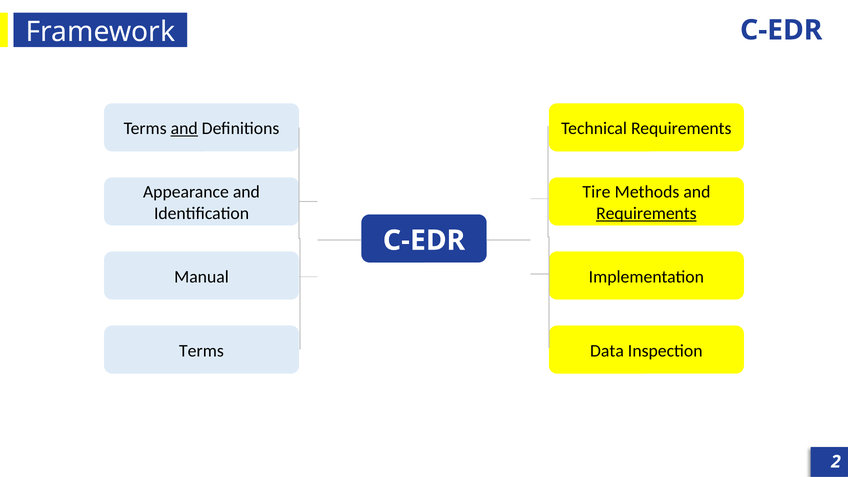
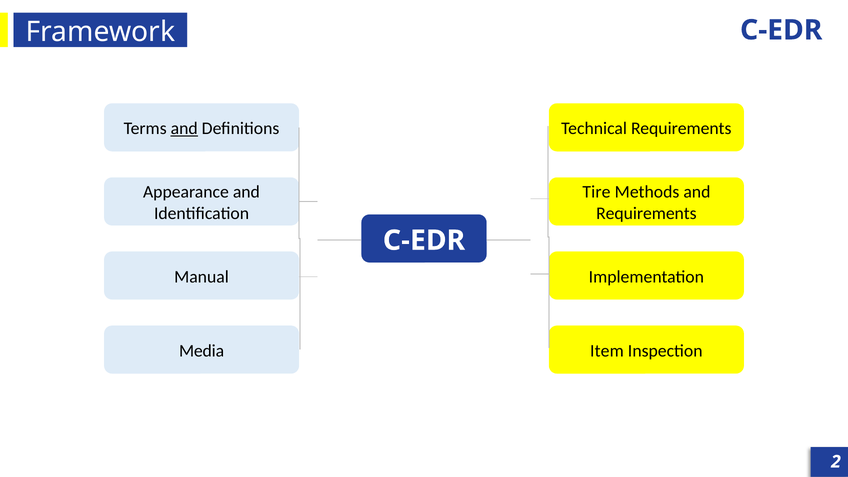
Requirements at (646, 213) underline: present -> none
Terms at (201, 351): Terms -> Media
Data: Data -> Item
